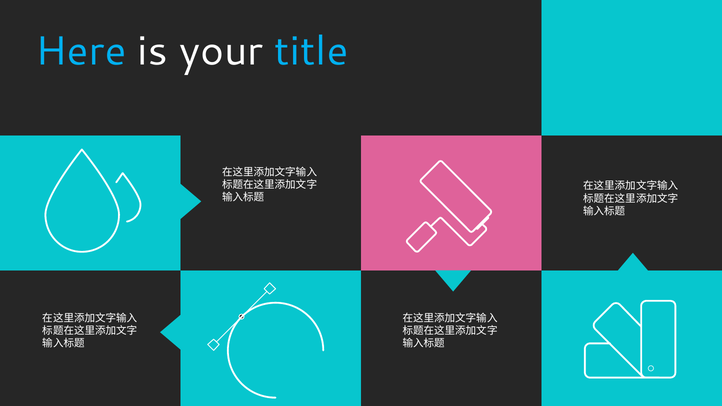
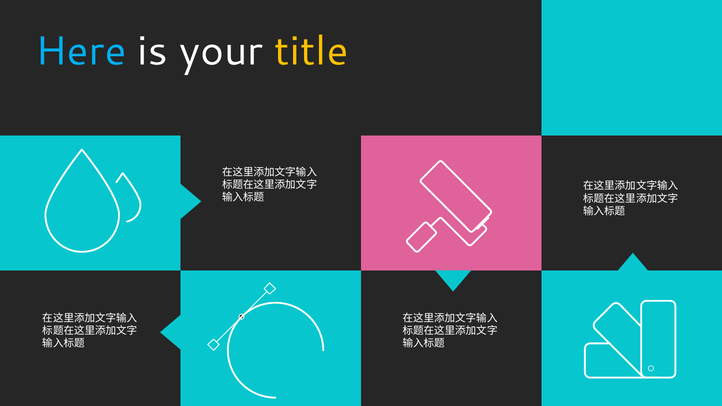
title colour: light blue -> yellow
